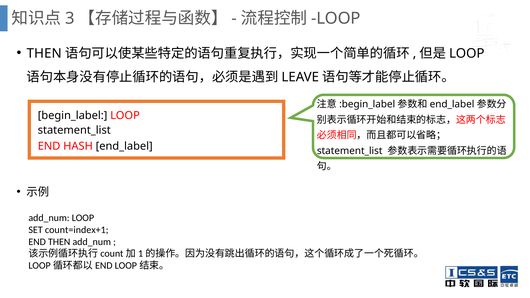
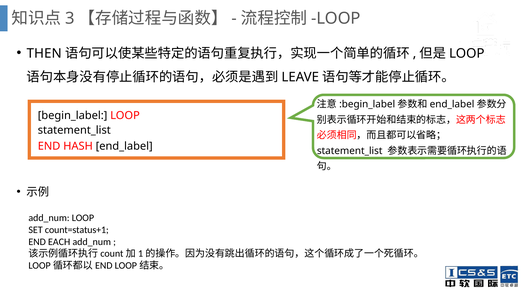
count=index+1: count=index+1 -> count=status+1
END THEN: THEN -> EACH
